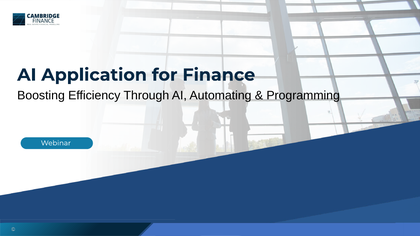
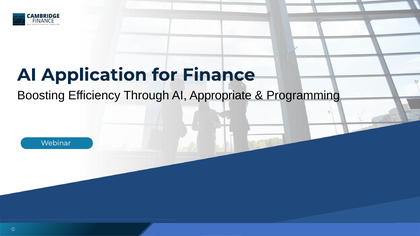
Automating: Automating -> Appropriate
